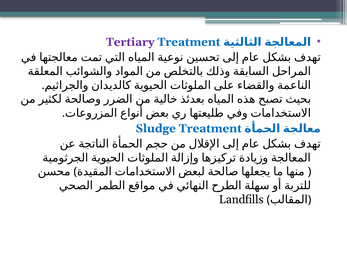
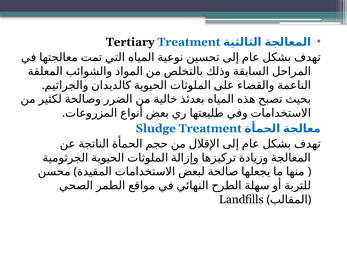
Tertiary colour: purple -> black
